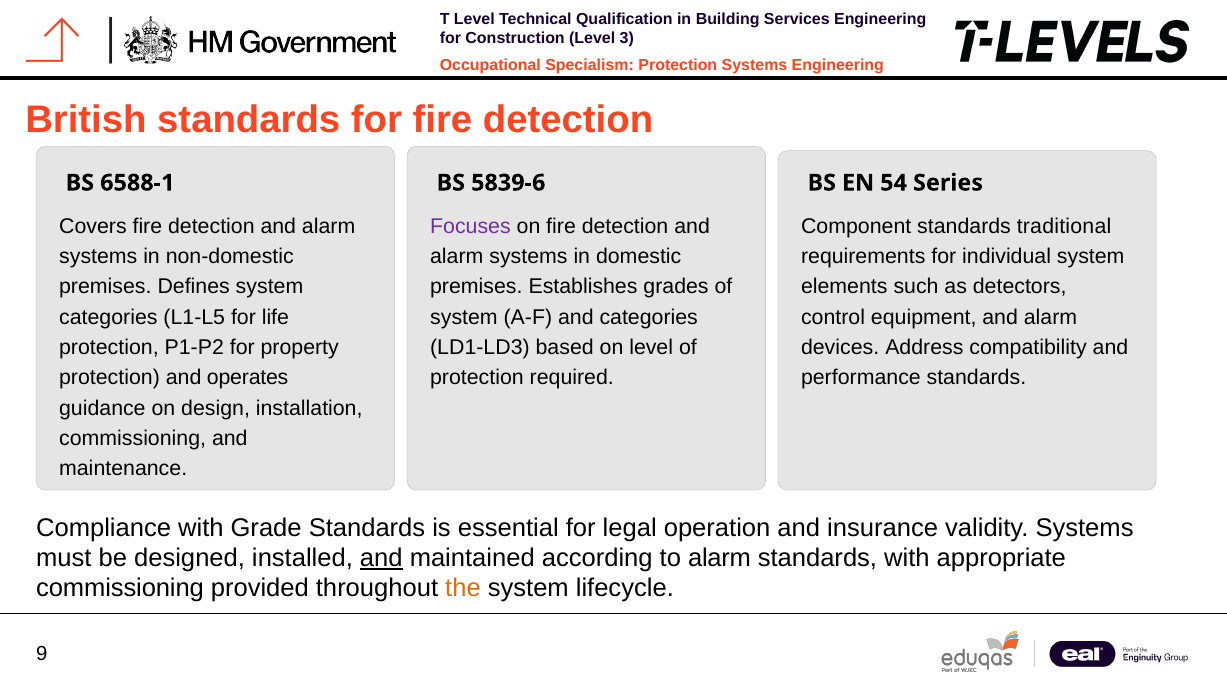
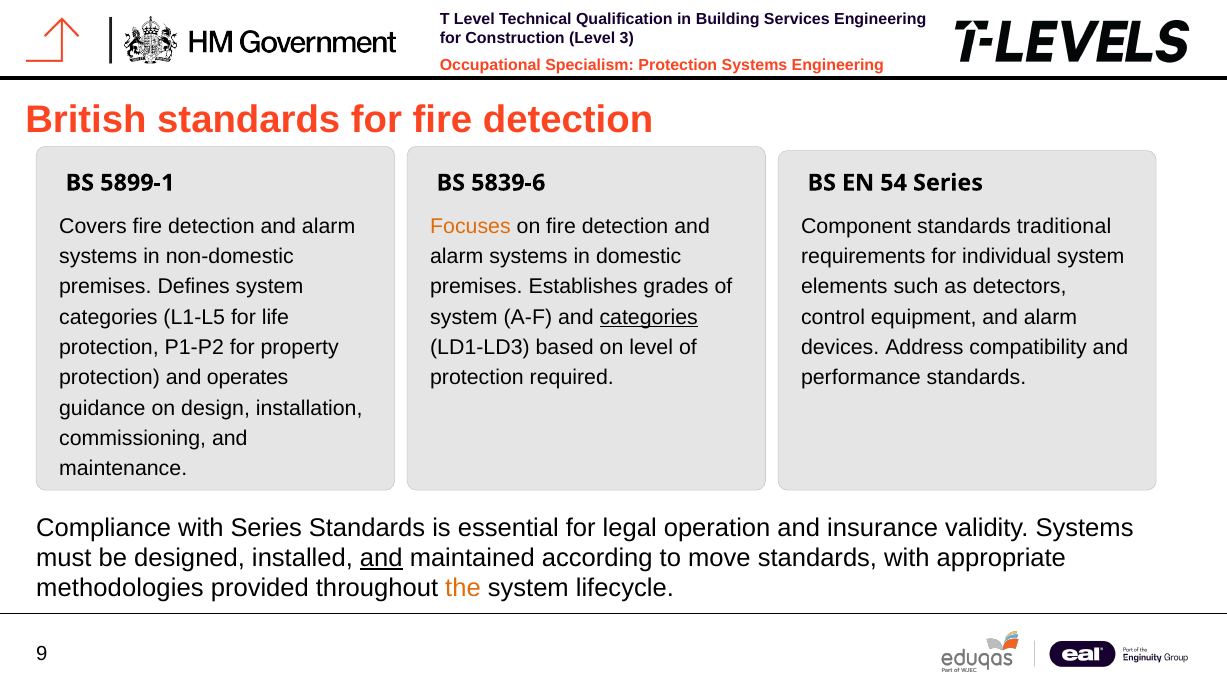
6588-1: 6588-1 -> 5899-1
Focuses colour: purple -> orange
categories at (649, 317) underline: none -> present
with Grade: Grade -> Series
to alarm: alarm -> move
commissioning at (120, 589): commissioning -> methodologies
